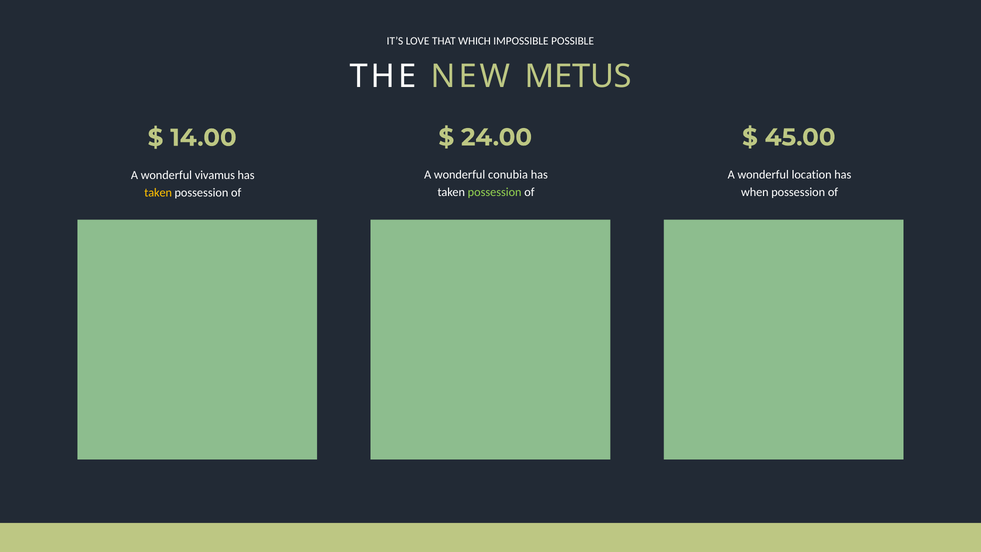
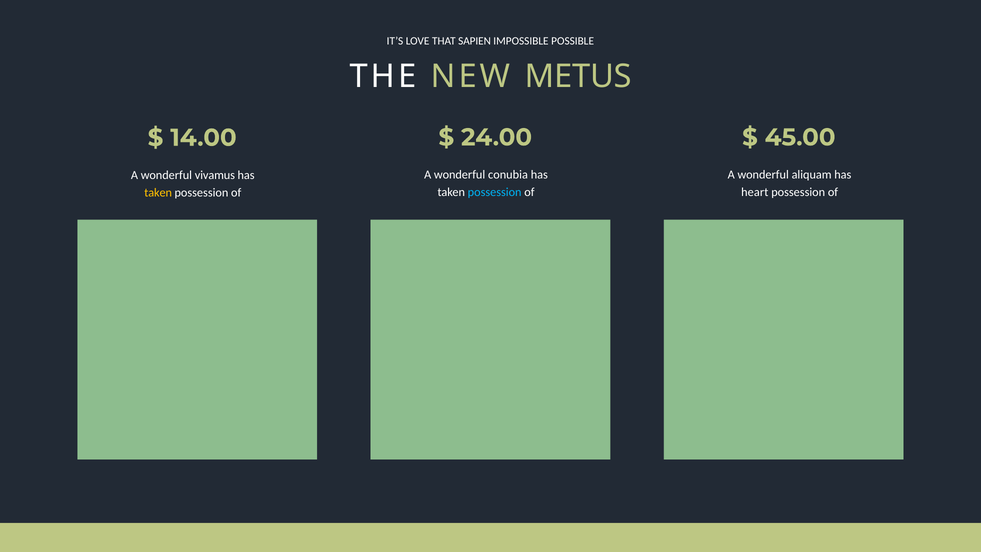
WHICH: WHICH -> SAPIEN
location: location -> aliquam
possession at (495, 192) colour: light green -> light blue
when: when -> heart
